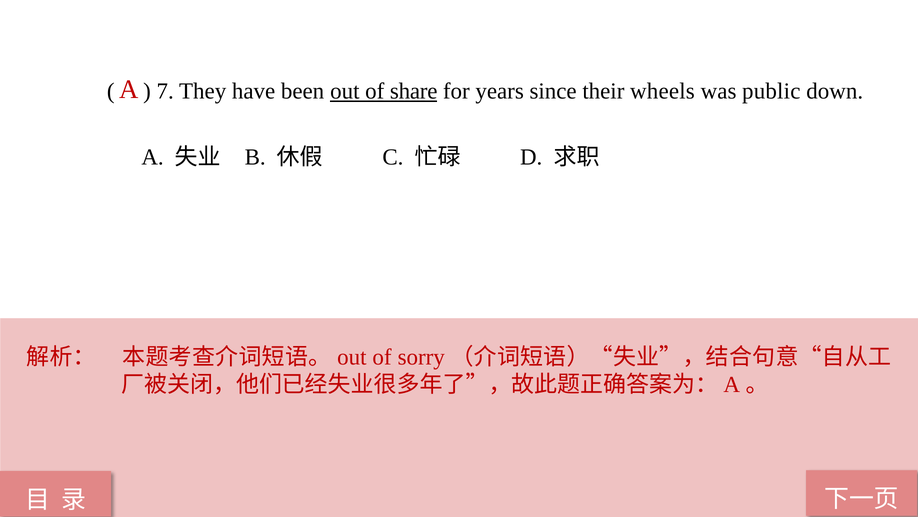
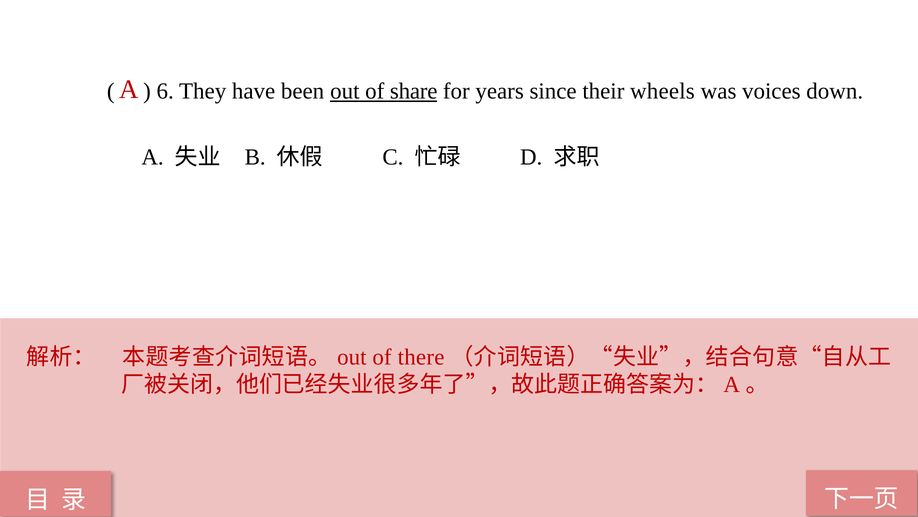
7: 7 -> 6
public: public -> voices
sorry: sorry -> there
